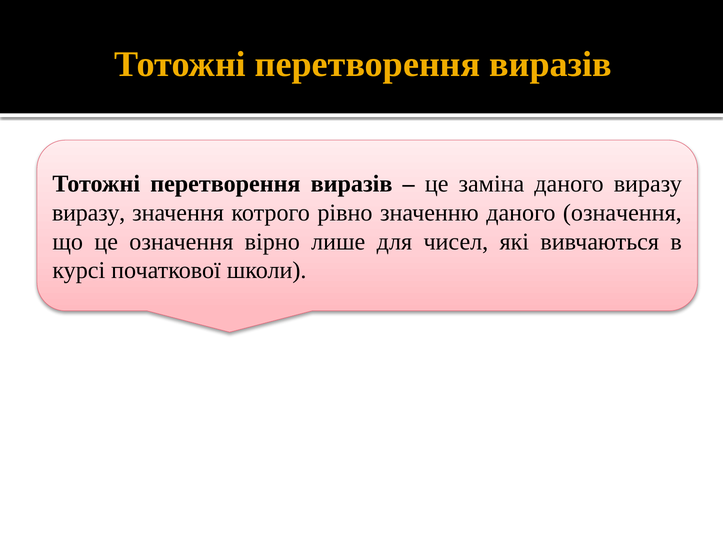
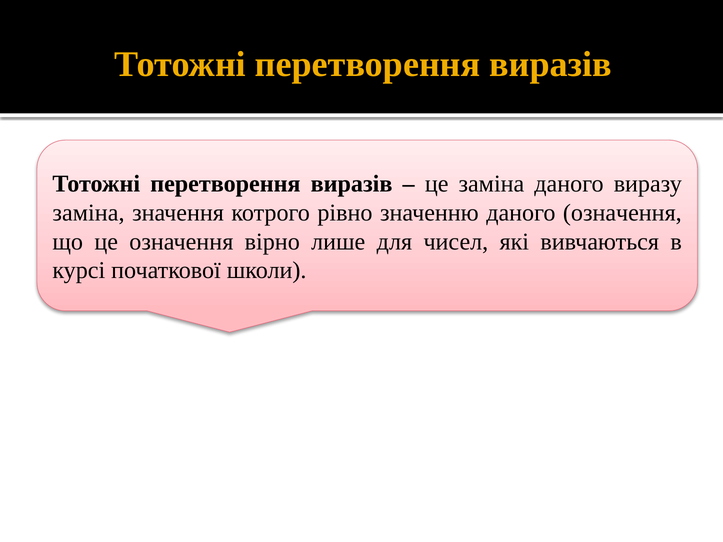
виразу at (89, 213): виразу -> заміна
